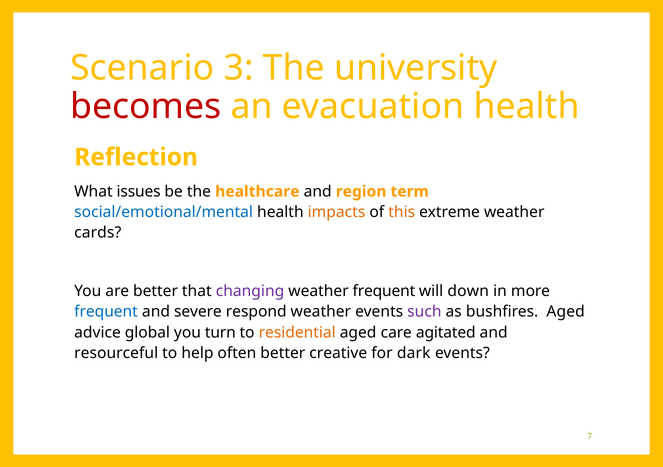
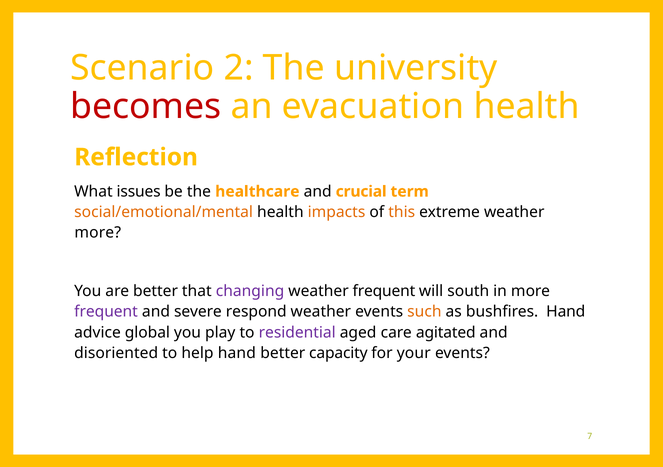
3: 3 -> 2
region: region -> crucial
social/emotional/mental colour: blue -> orange
cards at (98, 233): cards -> more
down: down -> south
frequent at (106, 312) colour: blue -> purple
such colour: purple -> orange
bushfires Aged: Aged -> Hand
turn: turn -> play
residential colour: orange -> purple
resourceful: resourceful -> disoriented
help often: often -> hand
creative: creative -> capacity
dark: dark -> your
